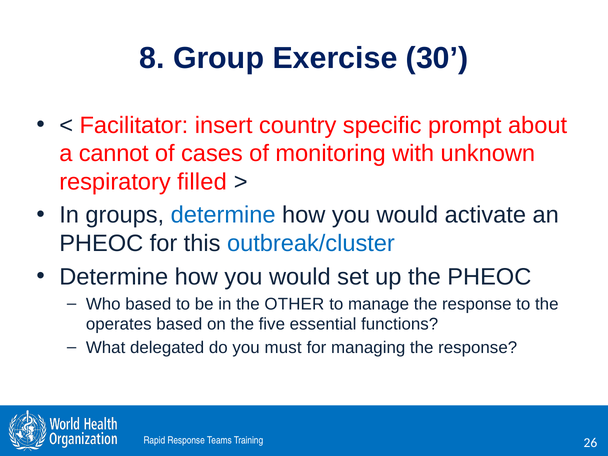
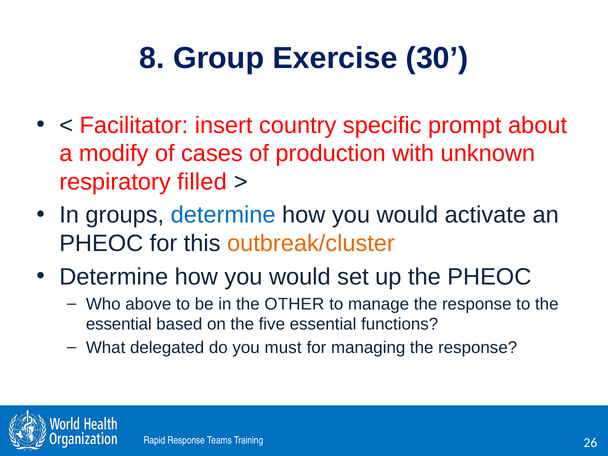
cannot: cannot -> modify
monitoring: monitoring -> production
outbreak/cluster colour: blue -> orange
Who based: based -> above
operates at (119, 324): operates -> essential
